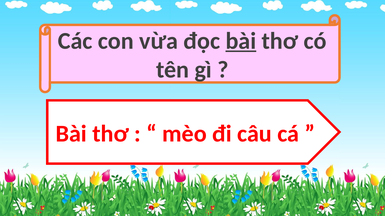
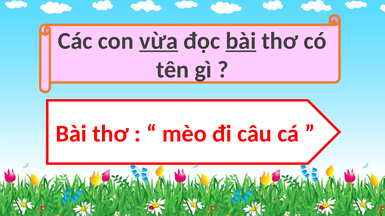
vừa underline: none -> present
